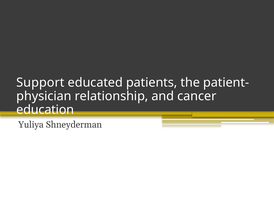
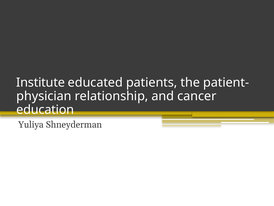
Support: Support -> Institute
